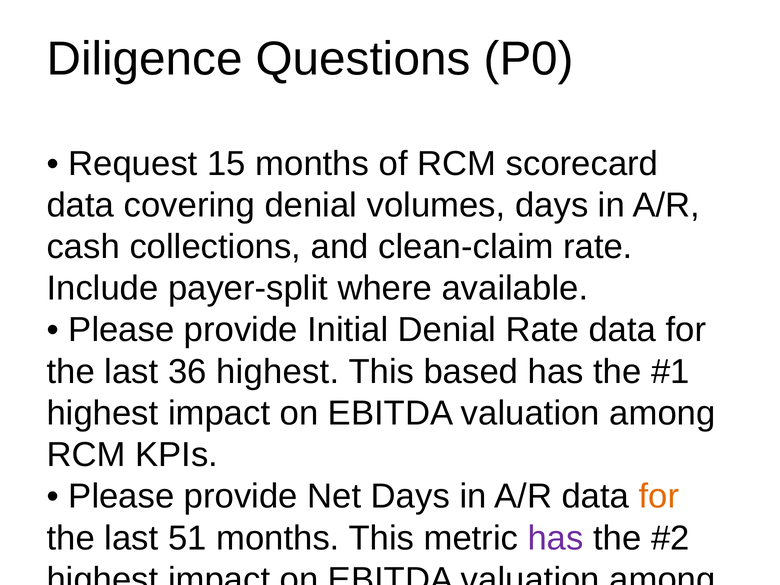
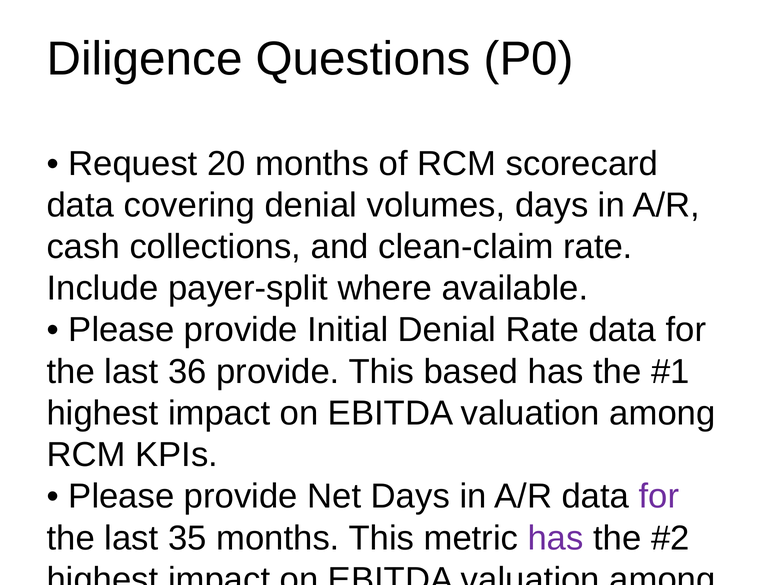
15: 15 -> 20
36 highest: highest -> provide
for at (659, 496) colour: orange -> purple
51: 51 -> 35
